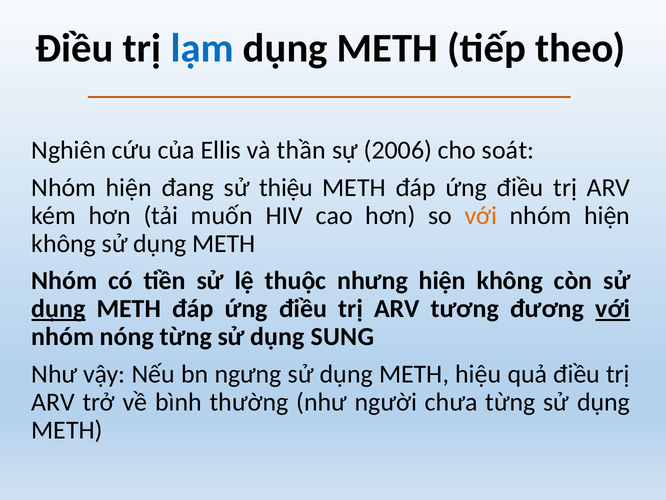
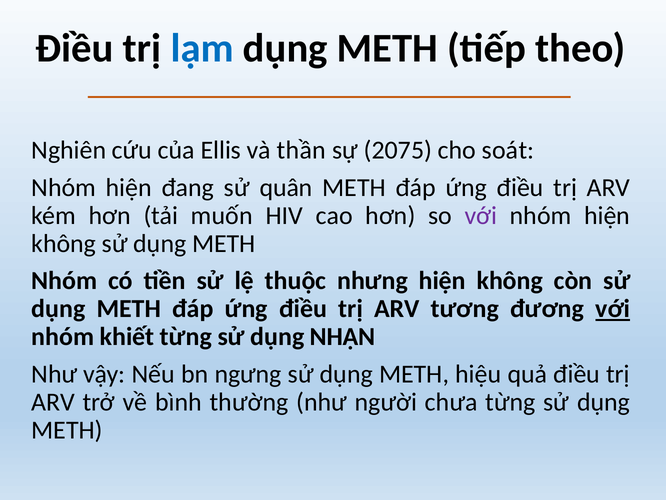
2006: 2006 -> 2075
thiệu: thiệu -> quân
với at (481, 215) colour: orange -> purple
dụng at (58, 309) underline: present -> none
nóng: nóng -> khiết
SUNG: SUNG -> NHẬN
